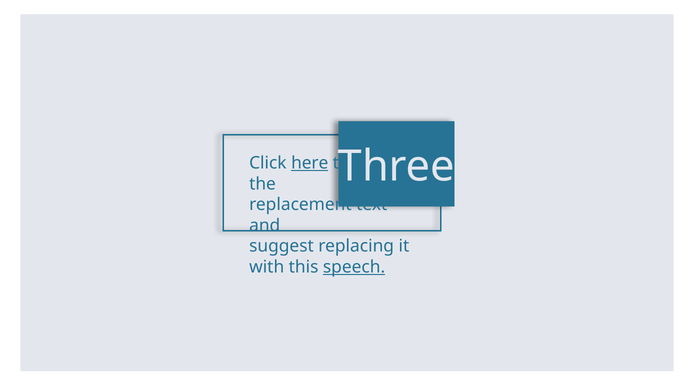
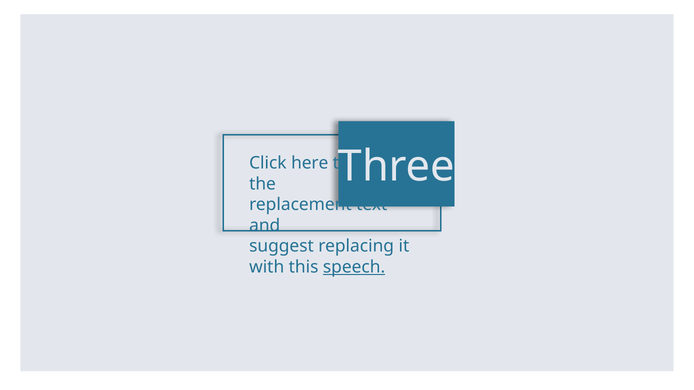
here underline: present -> none
